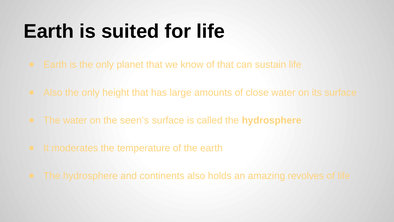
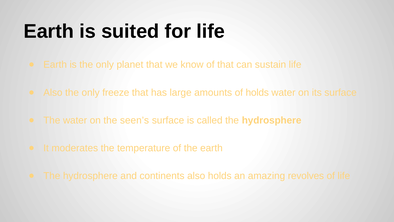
height: height -> freeze
of close: close -> holds
